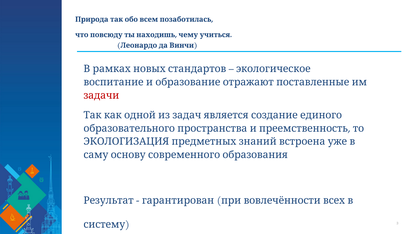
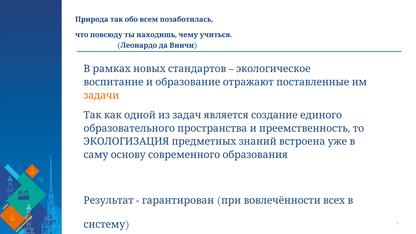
задачи colour: red -> orange
